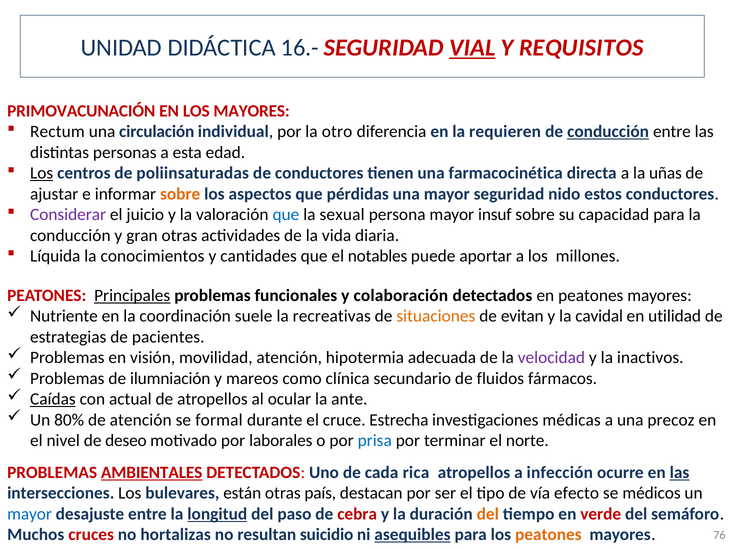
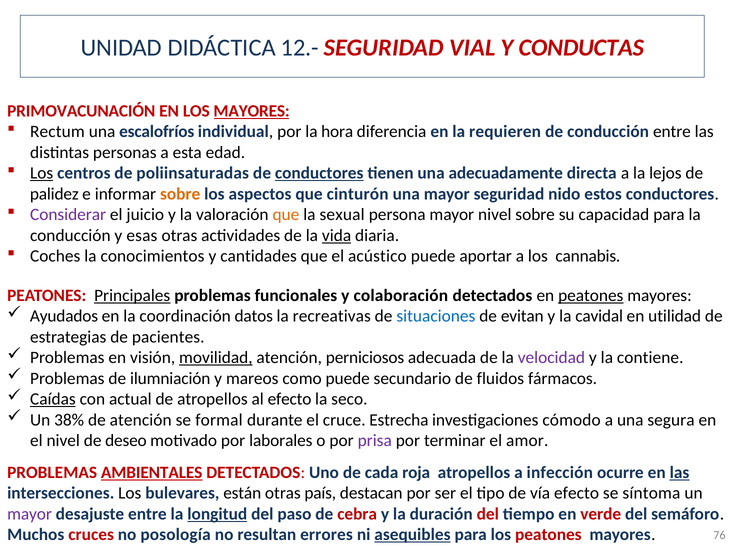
16.-: 16.- -> 12.-
VIAL underline: present -> none
REQUISITOS: REQUISITOS -> CONDUCTAS
MAYORES at (252, 111) underline: none -> present
circulación: circulación -> escalofríos
otro: otro -> hora
conducción at (608, 132) underline: present -> none
conductores at (319, 173) underline: none -> present
farmacocinética: farmacocinética -> adecuadamente
uñas: uñas -> lejos
ajustar: ajustar -> palidez
pérdidas: pérdidas -> cinturón
que at (286, 215) colour: blue -> orange
mayor insuf: insuf -> nivel
gran: gran -> esas
vida underline: none -> present
Líquida: Líquida -> Coches
notables: notables -> acústico
millones: millones -> cannabis
peatones at (591, 296) underline: none -> present
Nutriente: Nutriente -> Ayudados
suele: suele -> datos
situaciones colour: orange -> blue
movilidad underline: none -> present
hipotermia: hipotermia -> perniciosos
inactivos: inactivos -> contiene
como clínica: clínica -> puede
al ocular: ocular -> efecto
ante: ante -> seco
80%: 80% -> 38%
médicas: médicas -> cómodo
precoz: precoz -> segura
prisa colour: blue -> purple
norte: norte -> amor
rica: rica -> roja
médicos: médicos -> síntoma
mayor at (30, 515) colour: blue -> purple
del at (488, 515) colour: orange -> red
hortalizas: hortalizas -> posología
suicidio: suicidio -> errores
peatones at (548, 535) colour: orange -> red
